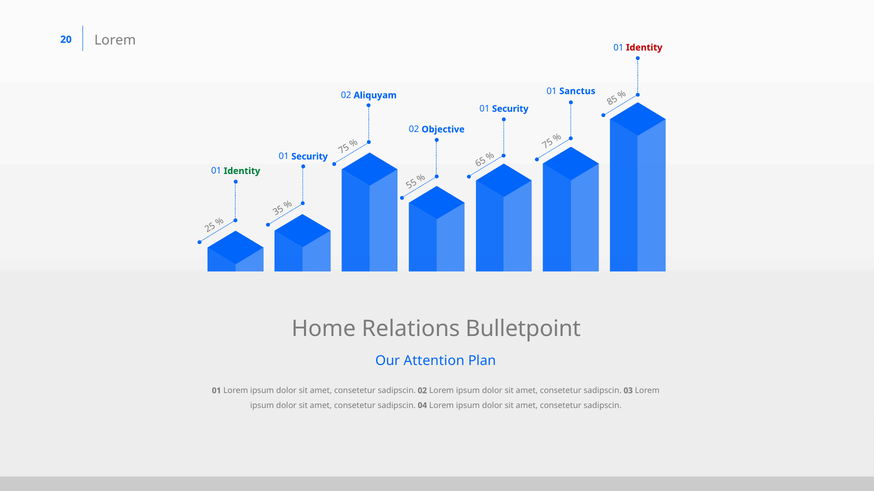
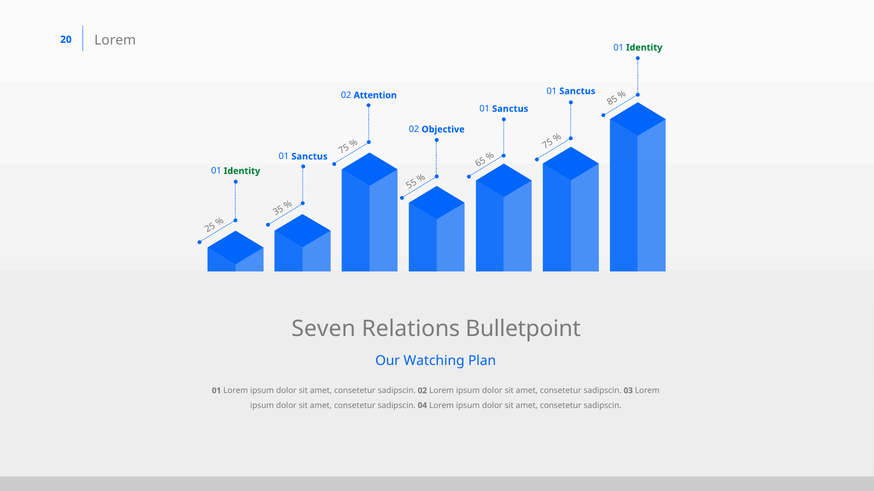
Identity at (644, 48) colour: red -> green
Aliquyam: Aliquyam -> Attention
Security at (510, 109): Security -> Sanctus
Security at (310, 157): Security -> Sanctus
Home: Home -> Seven
Attention: Attention -> Watching
